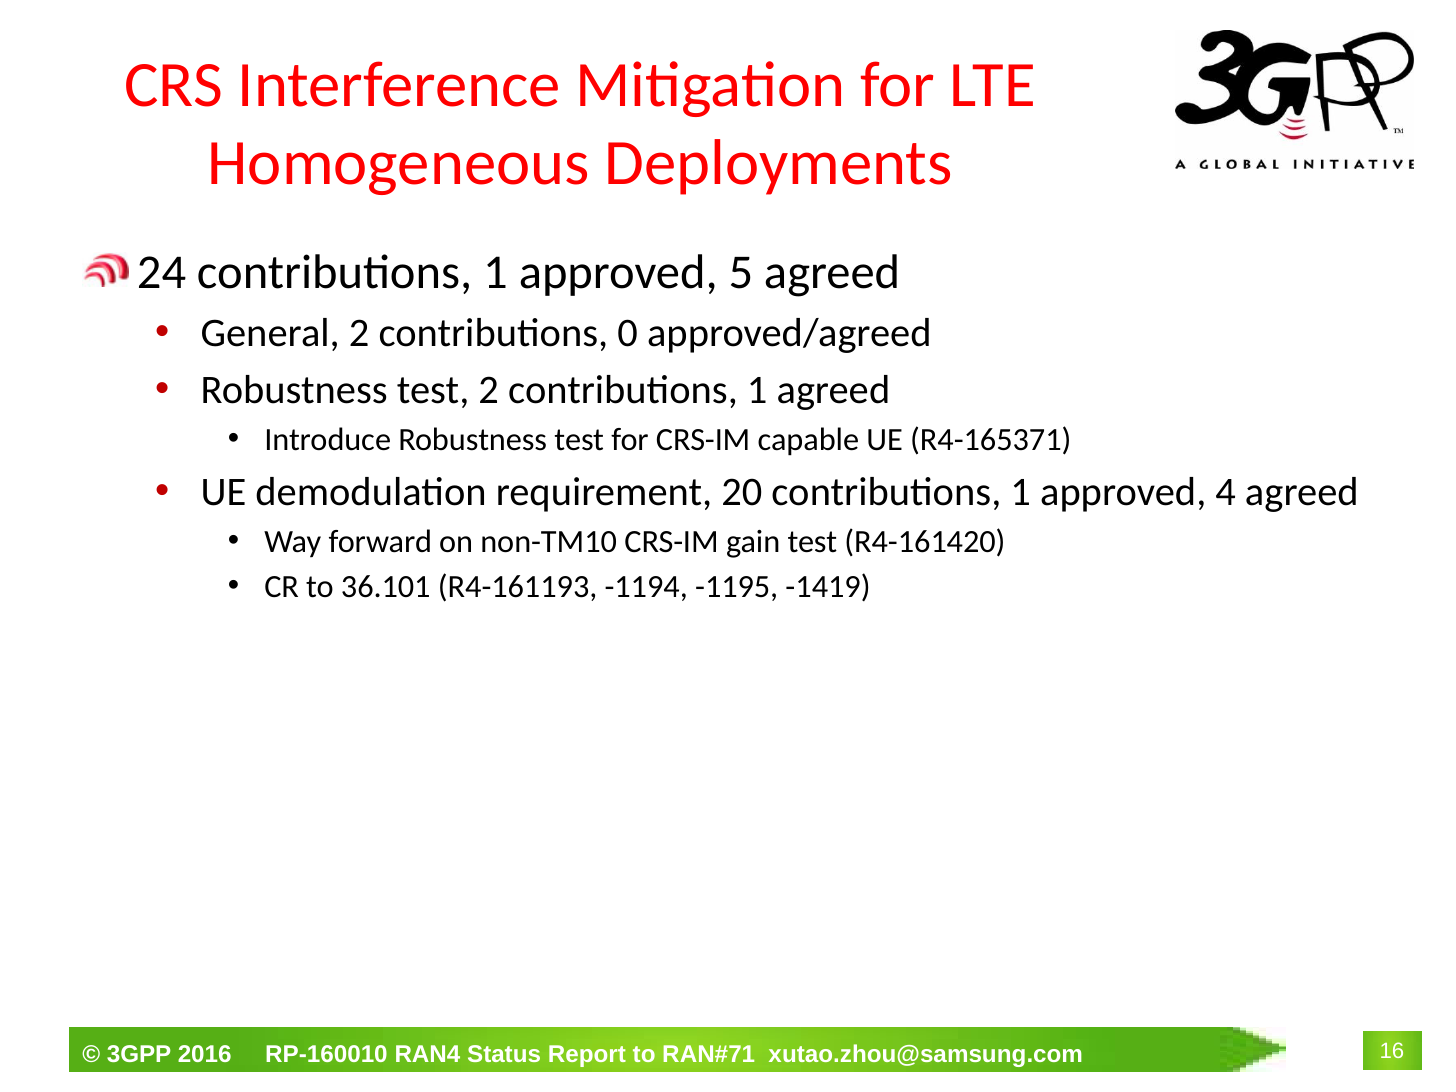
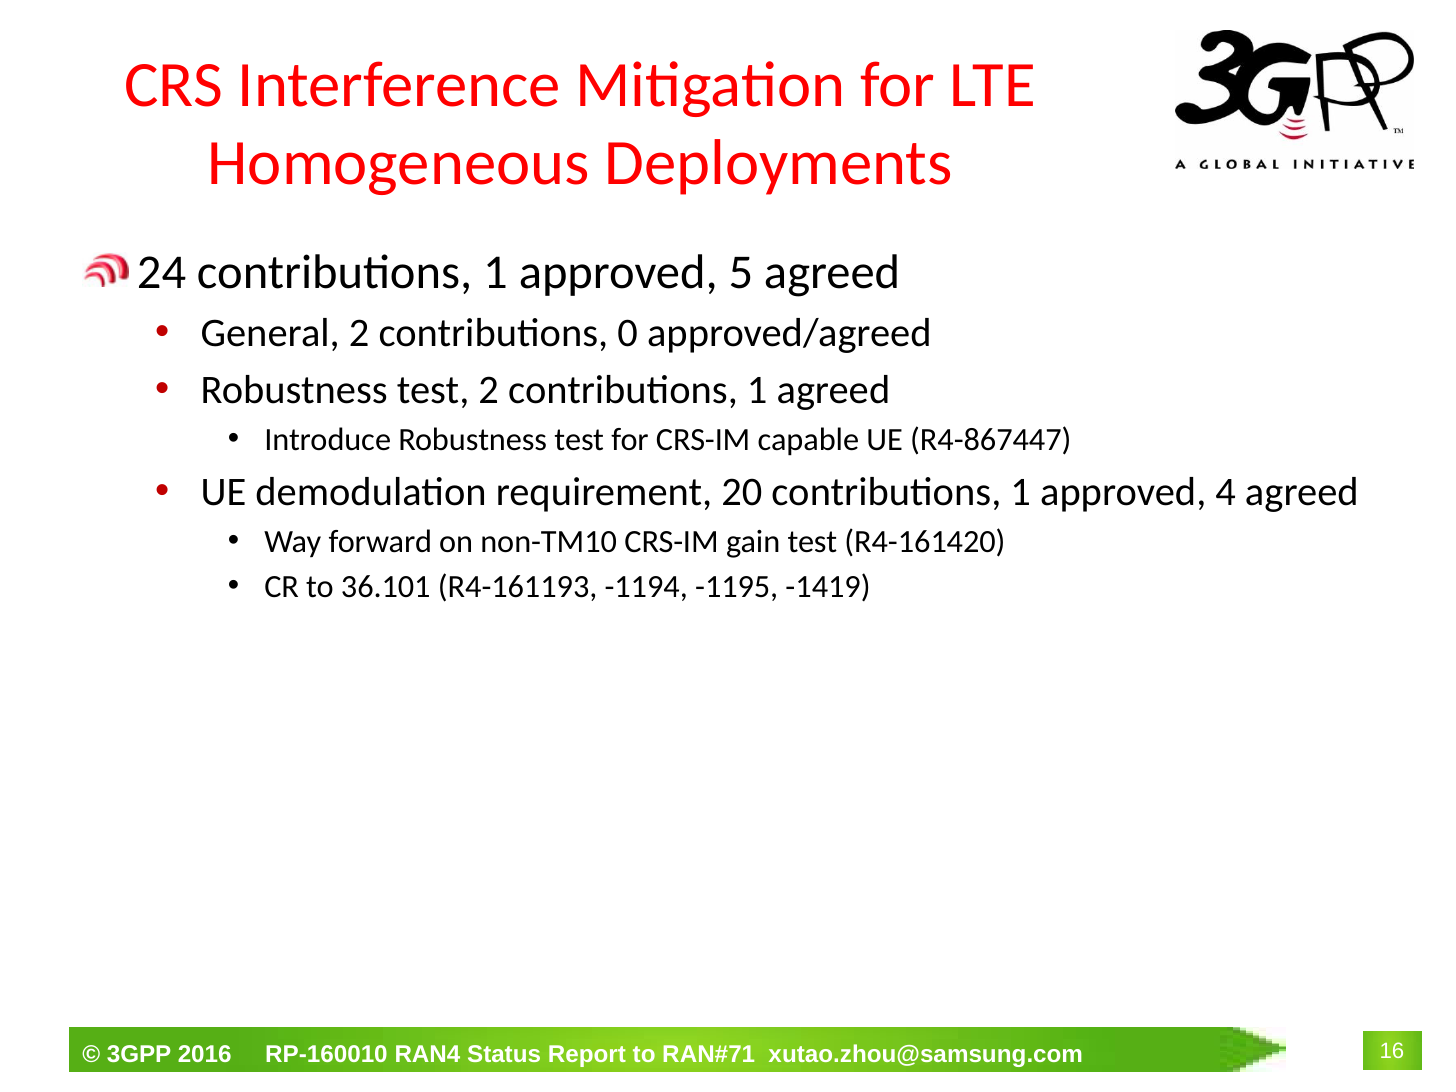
R4-165371: R4-165371 -> R4-867447
